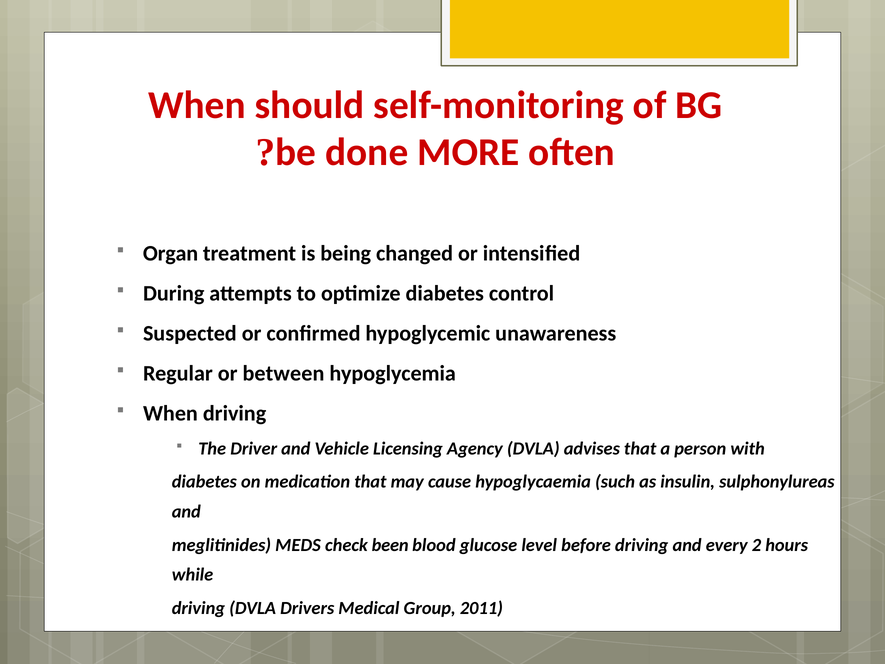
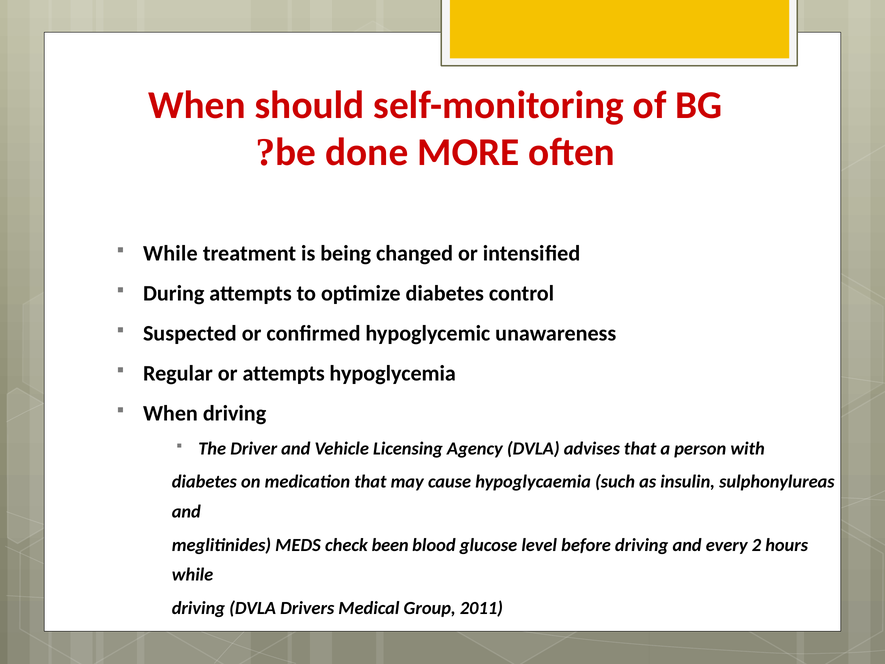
Organ at (171, 253): Organ -> While
or between: between -> attempts
